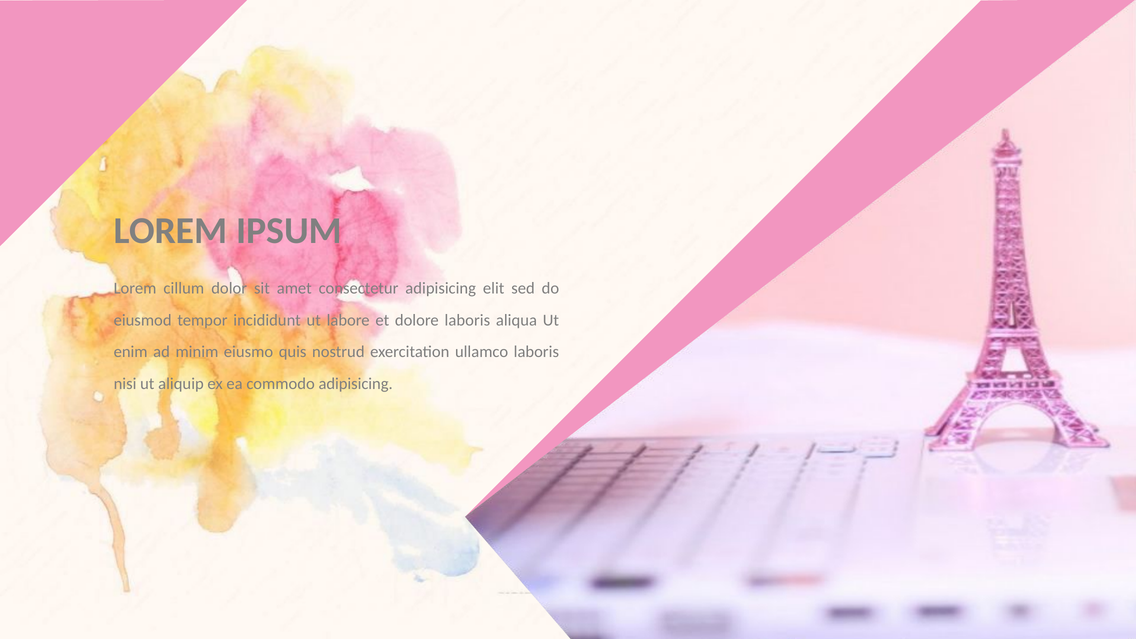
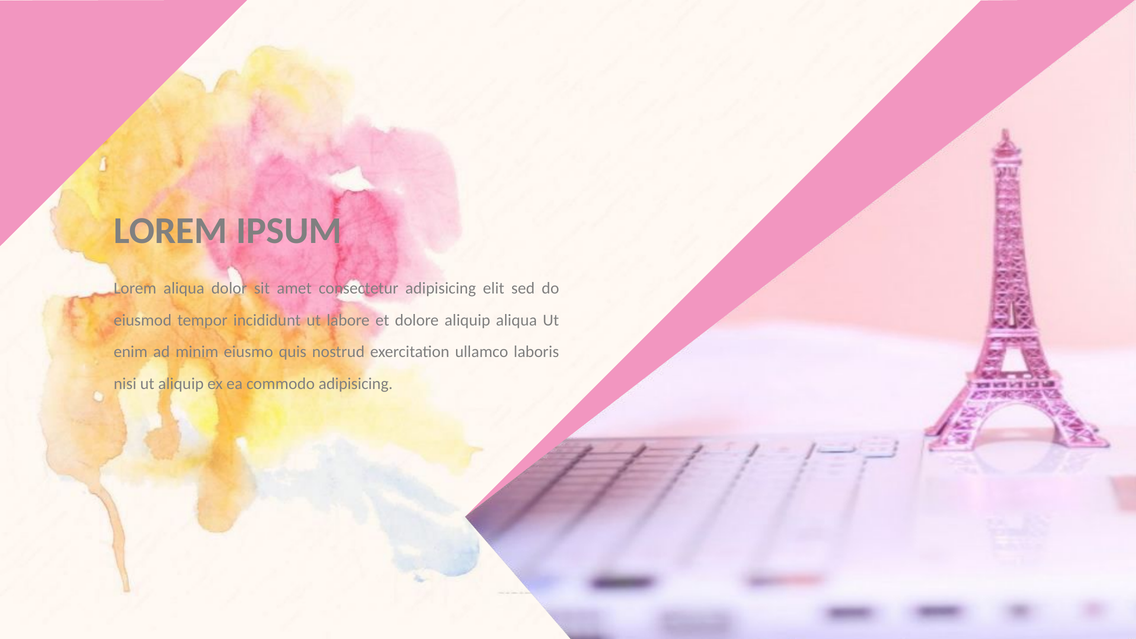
Lorem cillum: cillum -> aliqua
dolore laboris: laboris -> aliquip
